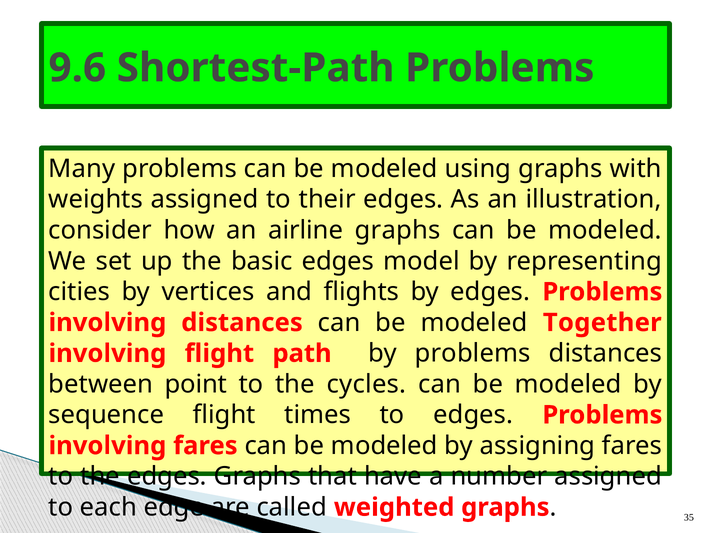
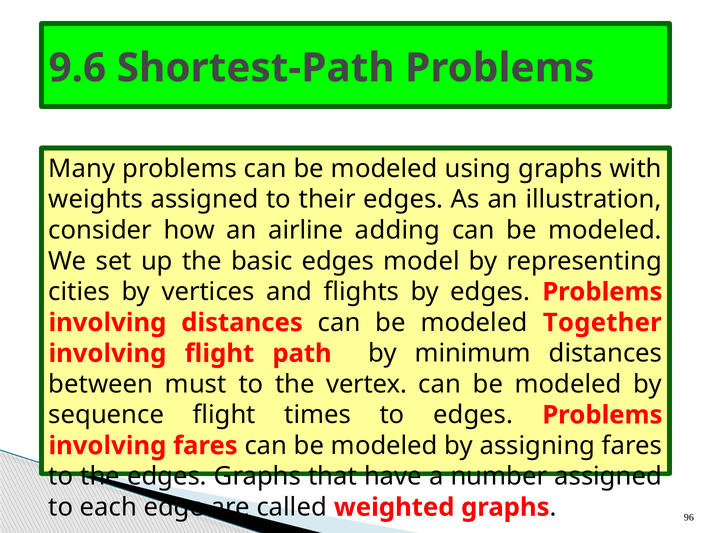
airline graphs: graphs -> adding
by problems: problems -> minimum
point: point -> must
cycles: cycles -> vertex
35: 35 -> 96
